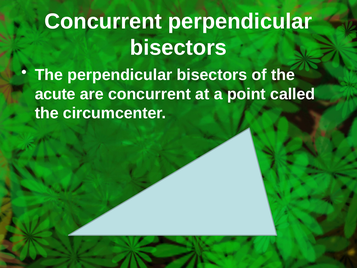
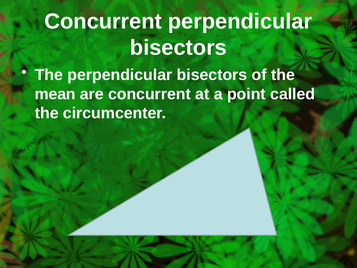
acute: acute -> mean
